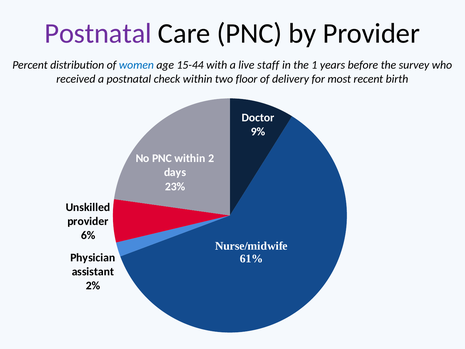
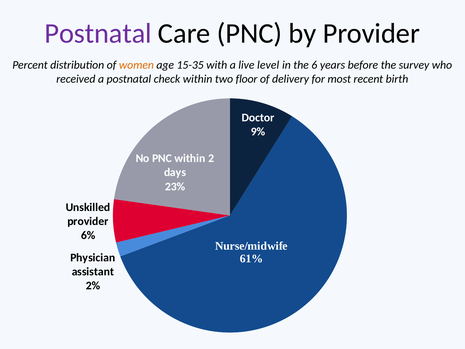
women colour: blue -> orange
15-44: 15-44 -> 15-35
staff: staff -> level
1: 1 -> 6
